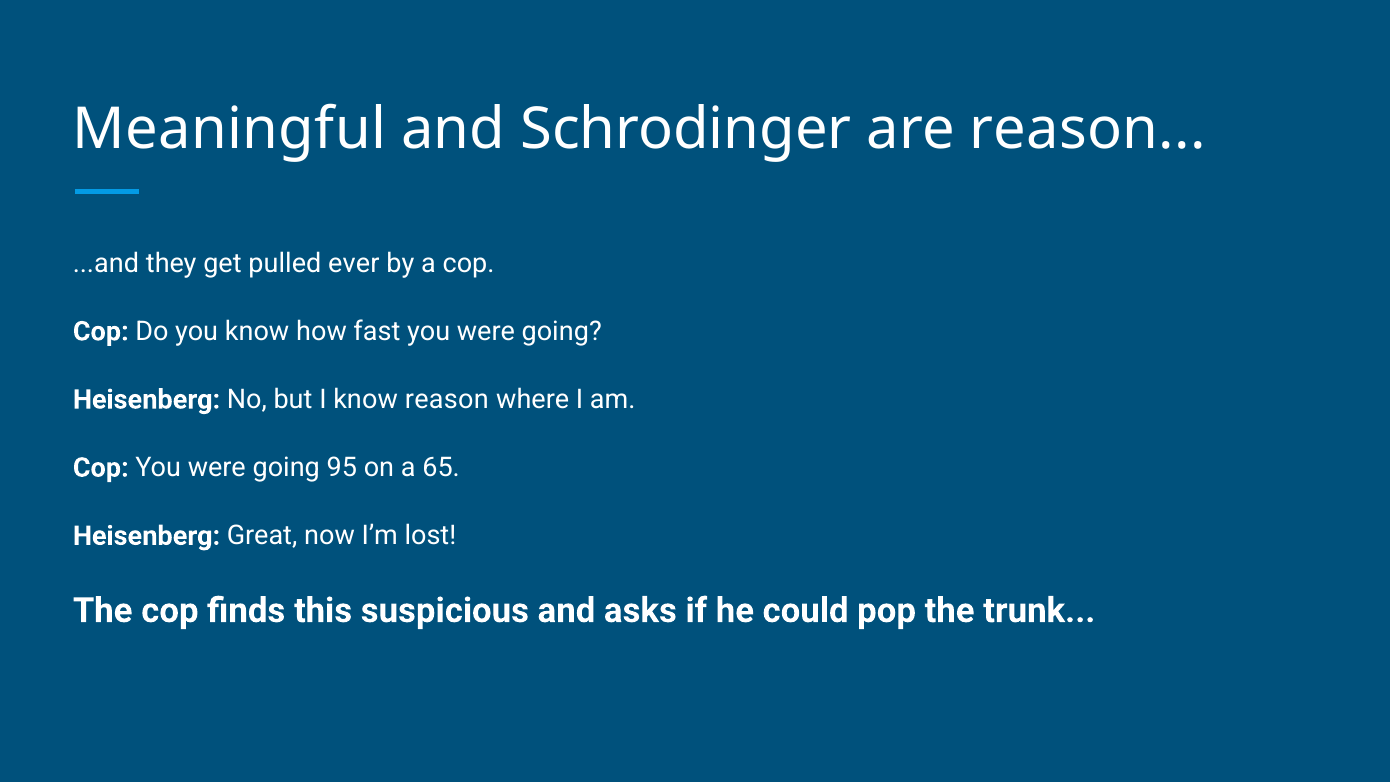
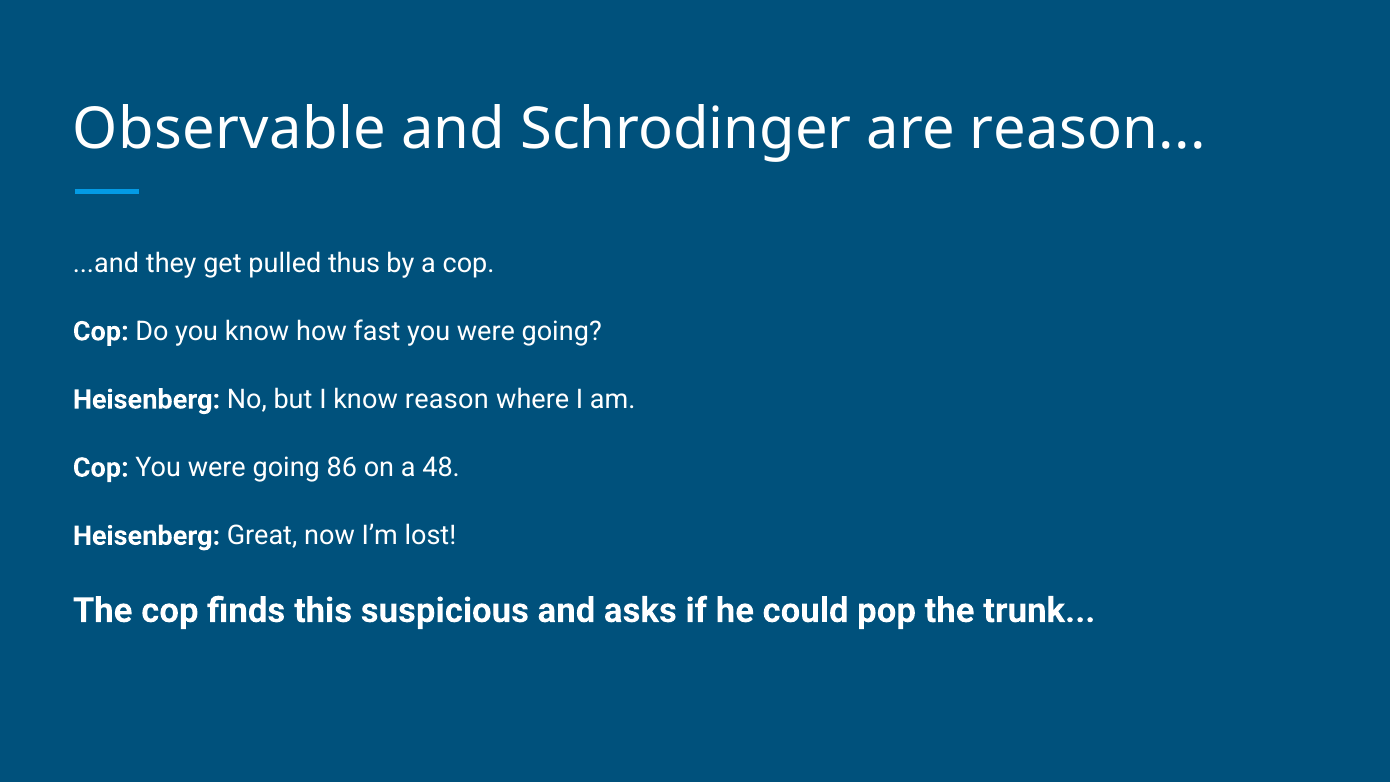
Meaningful: Meaningful -> Observable
ever: ever -> thus
95: 95 -> 86
65: 65 -> 48
